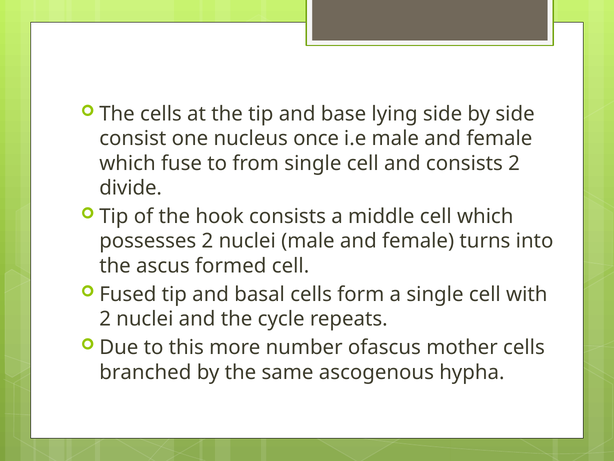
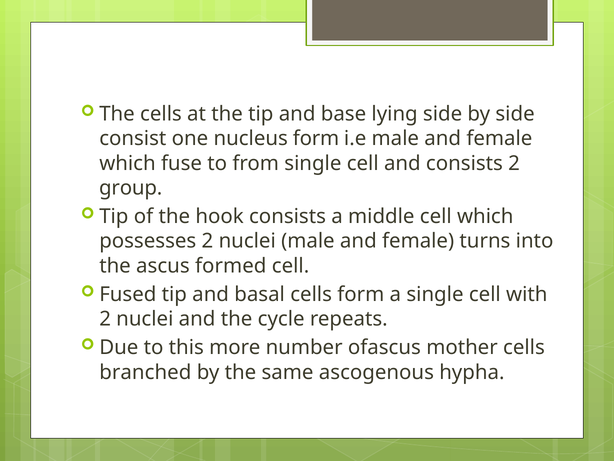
nucleus once: once -> form
divide: divide -> group
